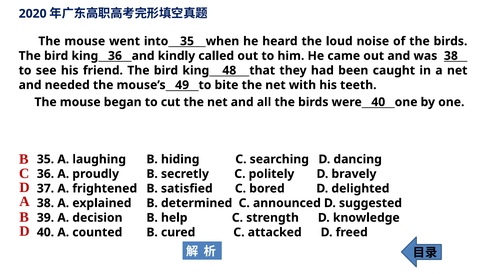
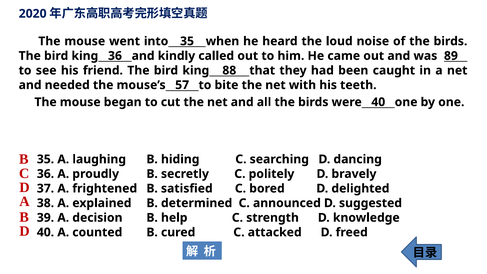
was 38: 38 -> 89
48: 48 -> 88
49: 49 -> 57
